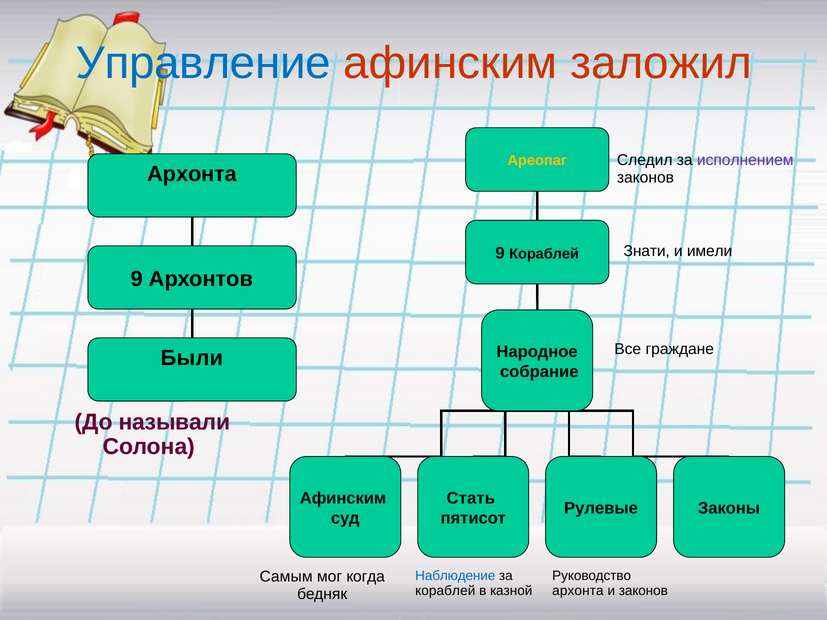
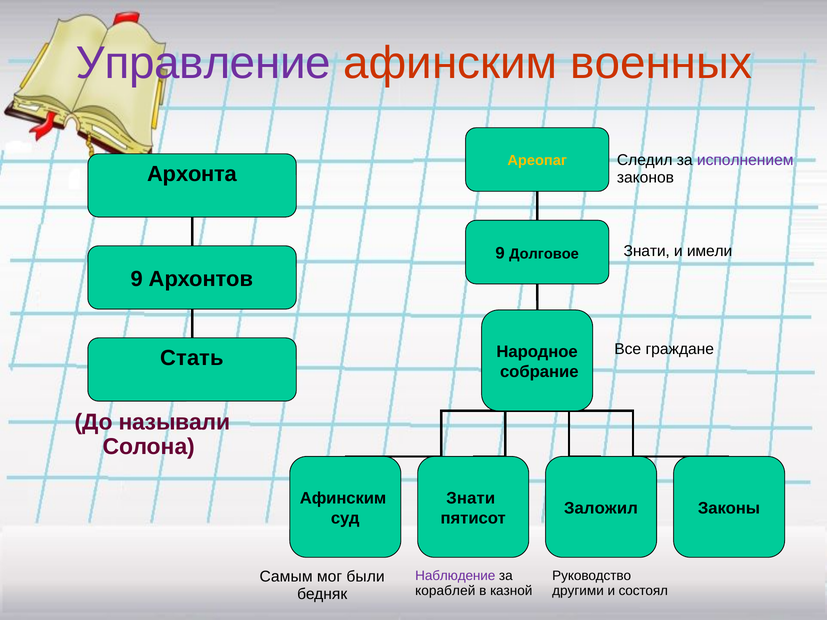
Управление colour: blue -> purple
заложил: заложил -> военных
9 Кораблей: Кораблей -> Долговое
Были: Были -> Стать
Стать at (471, 498): Стать -> Знати
Рулевые: Рулевые -> Заложил
Наблюдение colour: blue -> purple
когда: когда -> были
архонта at (578, 591): архонта -> другими
и законов: законов -> состоял
